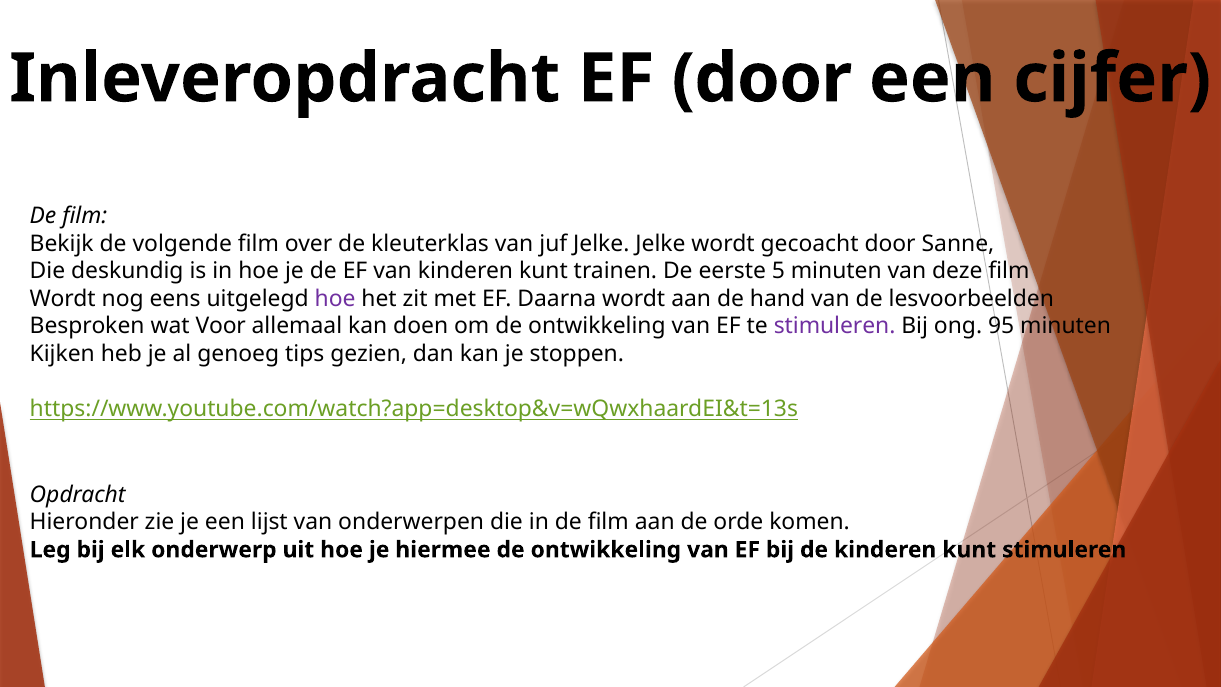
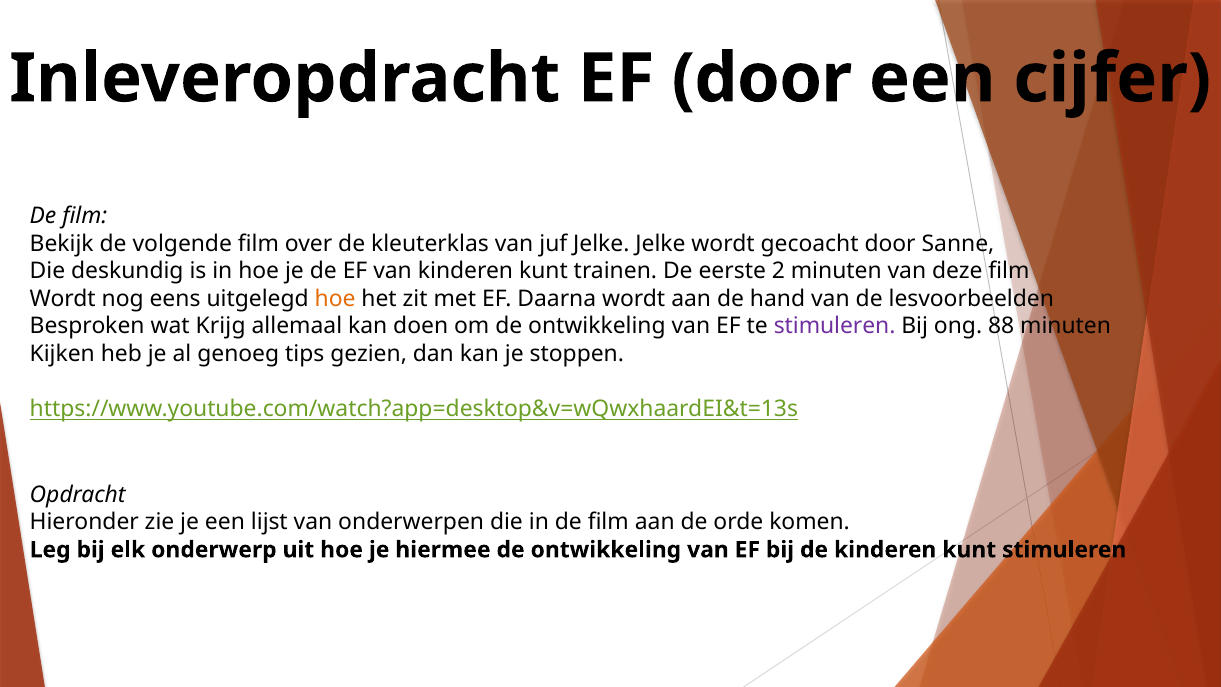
5: 5 -> 2
hoe at (335, 299) colour: purple -> orange
Voor: Voor -> Krijg
95: 95 -> 88
